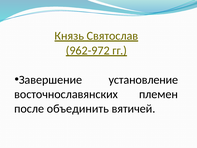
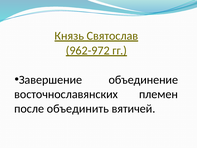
установление: установление -> объединение
